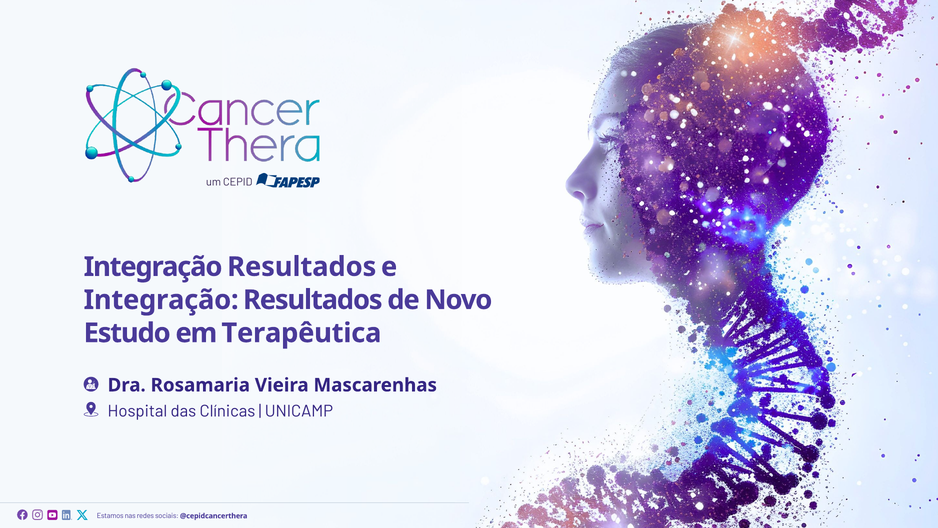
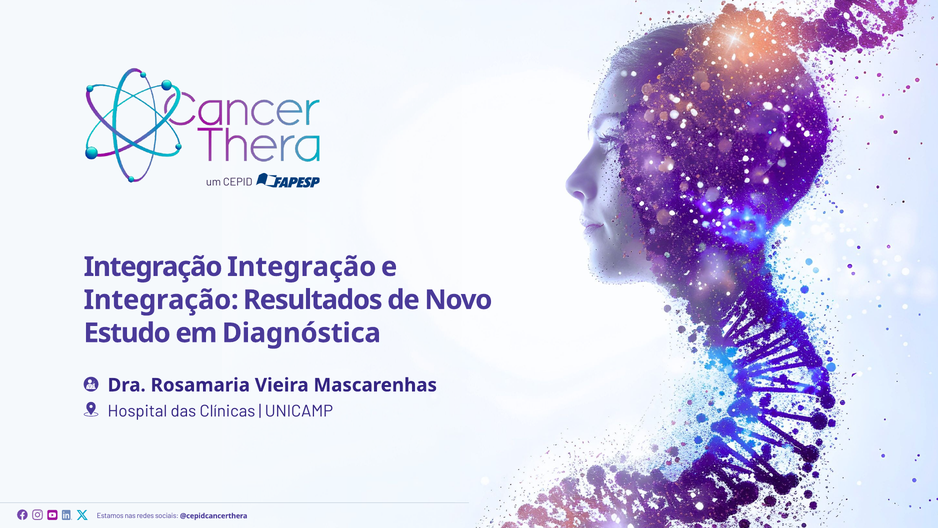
Resultados at (302, 267): Resultados -> Integração
Terapêutica: Terapêutica -> Diagnóstica
